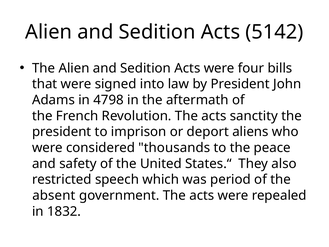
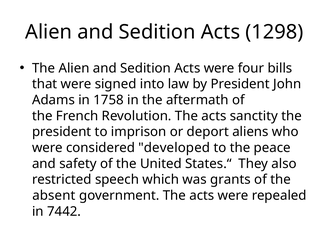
5142: 5142 -> 1298
4798: 4798 -> 1758
thousands: thousands -> developed
period: period -> grants
1832: 1832 -> 7442
